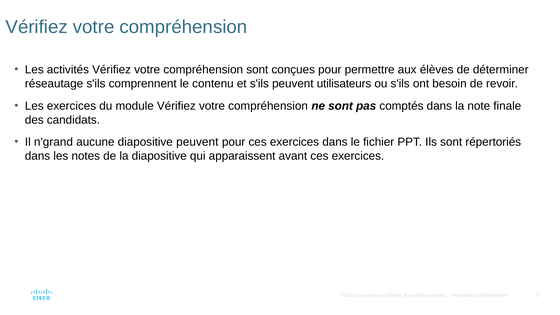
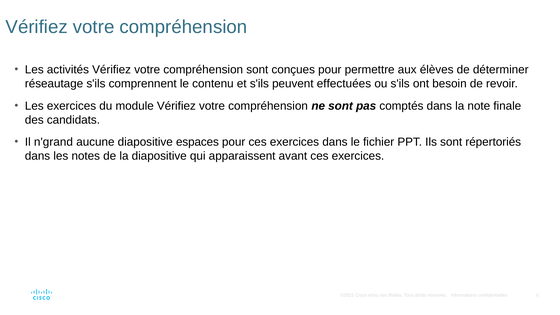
utilisateurs: utilisateurs -> effectuées
diapositive peuvent: peuvent -> espaces
